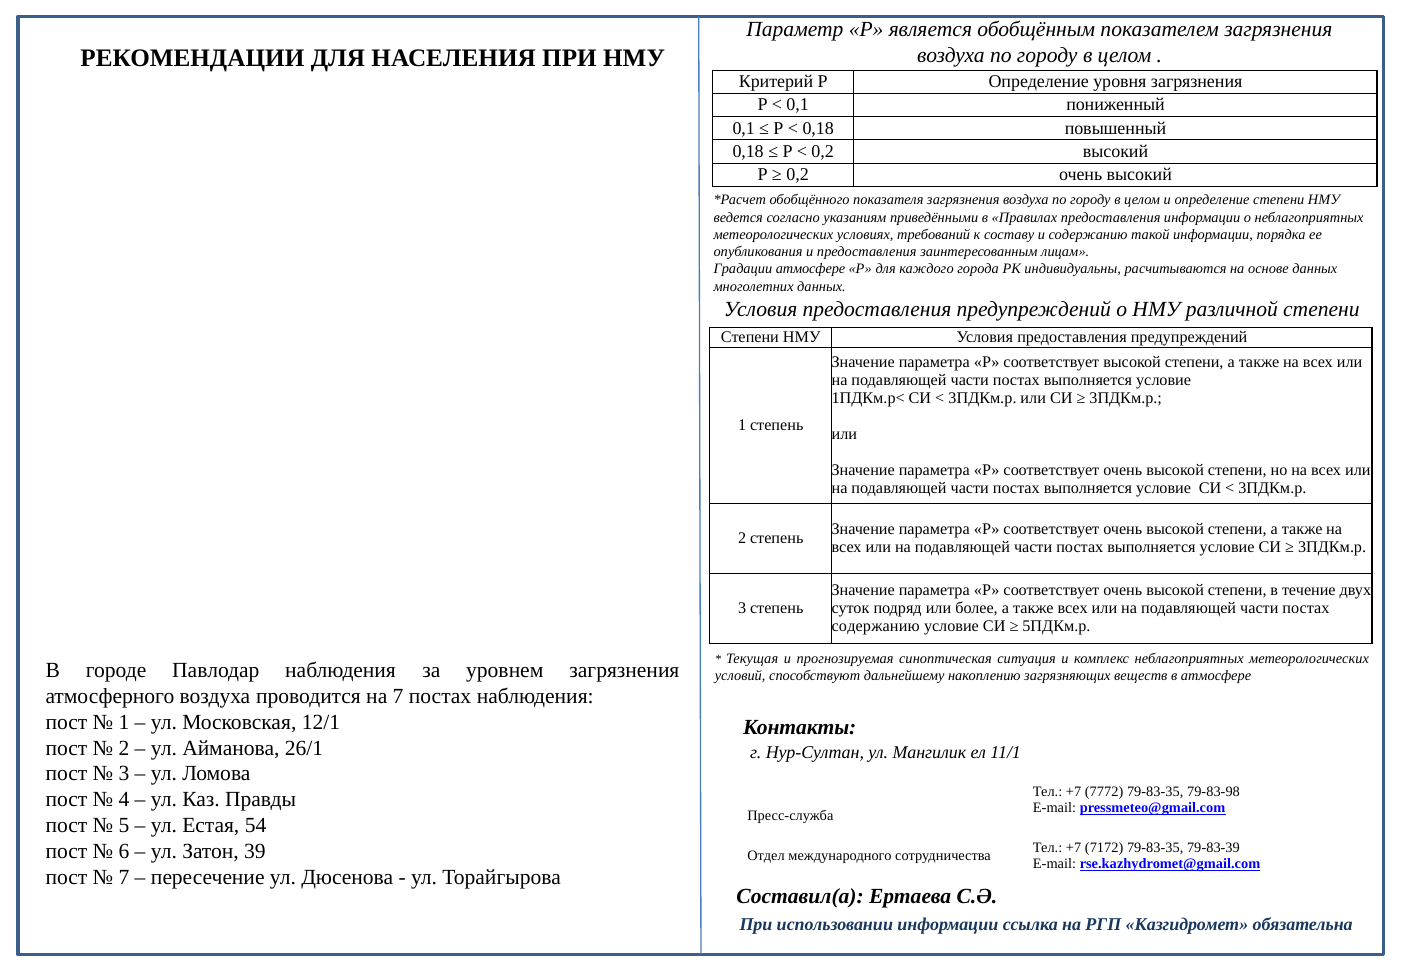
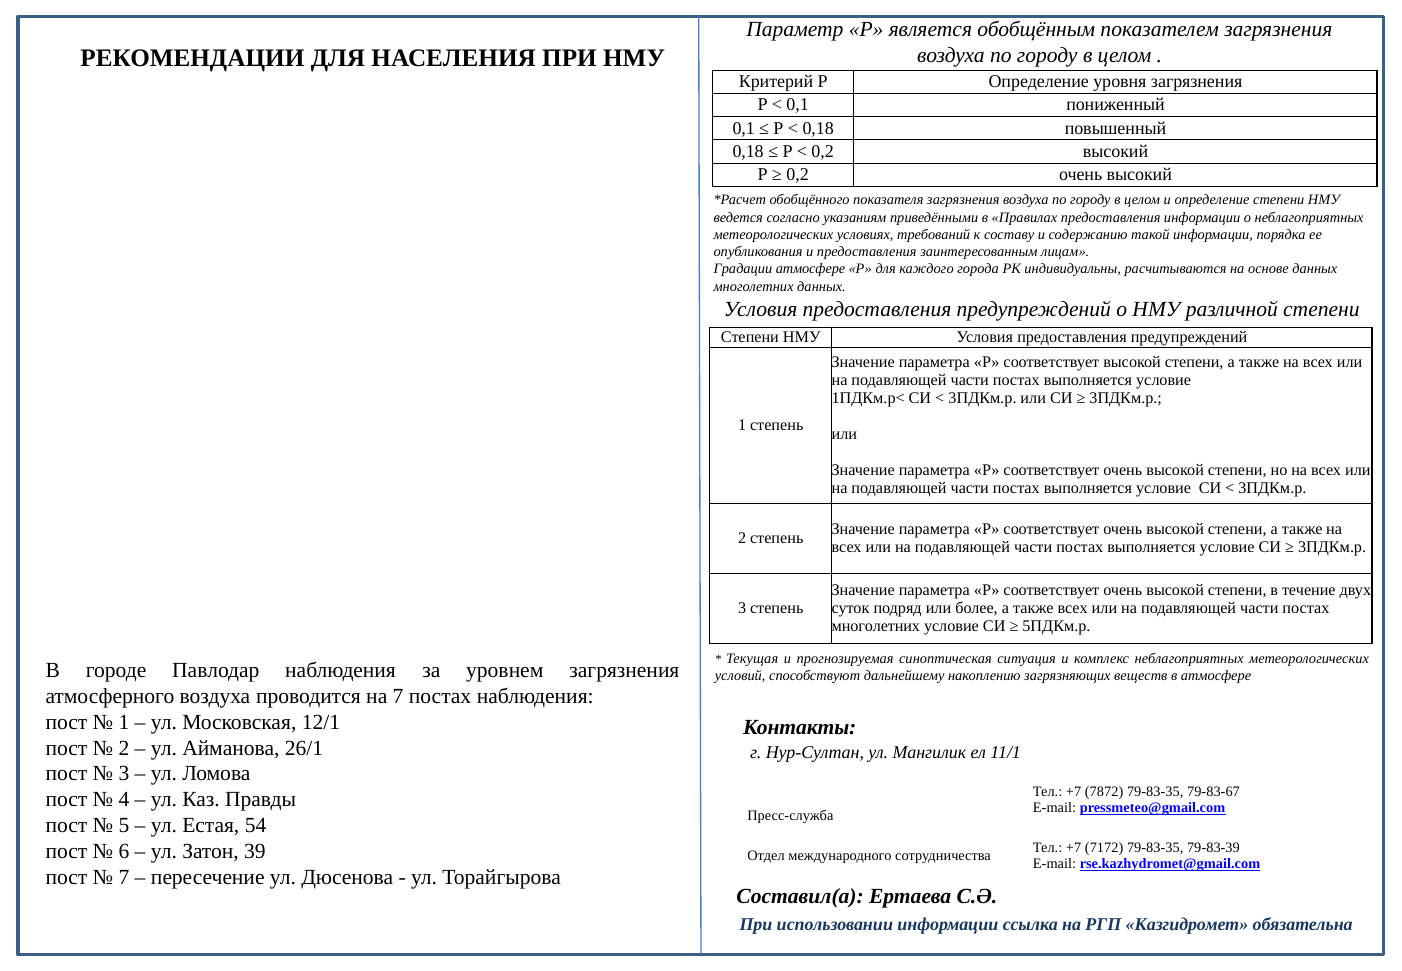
содержанию at (876, 626): содержанию -> многолетних
7772: 7772 -> 7872
79-83-98: 79-83-98 -> 79-83-67
